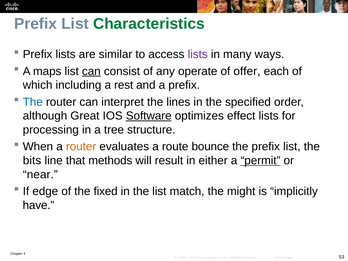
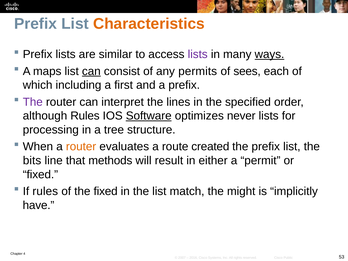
Characteristics colour: green -> orange
ways underline: none -> present
operate: operate -> permits
offer: offer -> sees
rest: rest -> first
The at (33, 102) colour: blue -> purple
although Great: Great -> Rules
effect: effect -> never
bounce: bounce -> created
permit underline: present -> none
near at (40, 174): near -> fixed
If edge: edge -> rules
